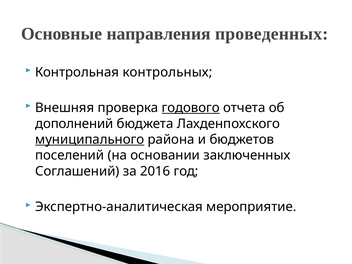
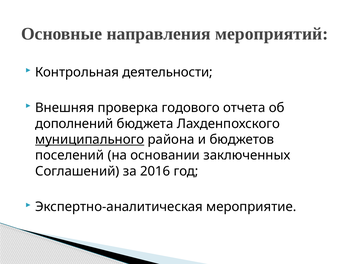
проведенных: проведенных -> мероприятий
контрольных: контрольных -> деятельности
годового underline: present -> none
